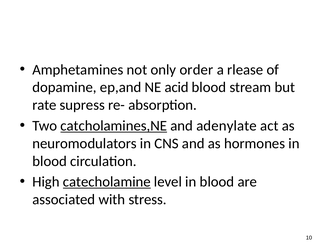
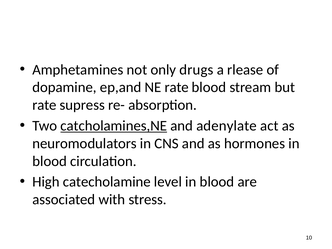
order: order -> drugs
NE acid: acid -> rate
catecholamine underline: present -> none
